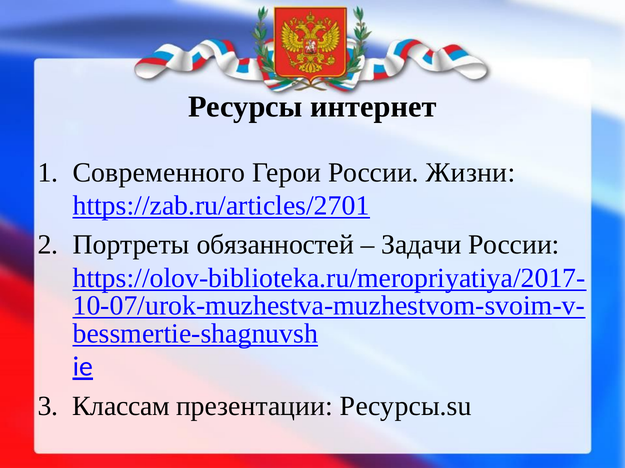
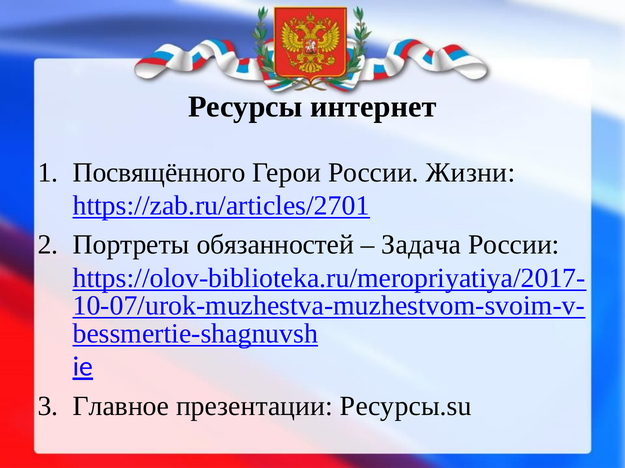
Современного: Современного -> Посвящённого
Задачи: Задачи -> Задача
Классам: Классам -> Главное
